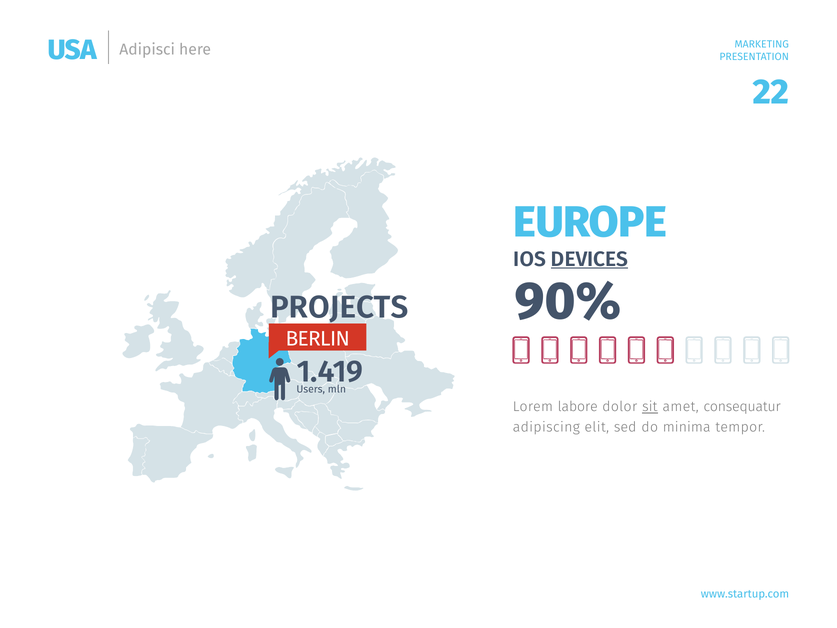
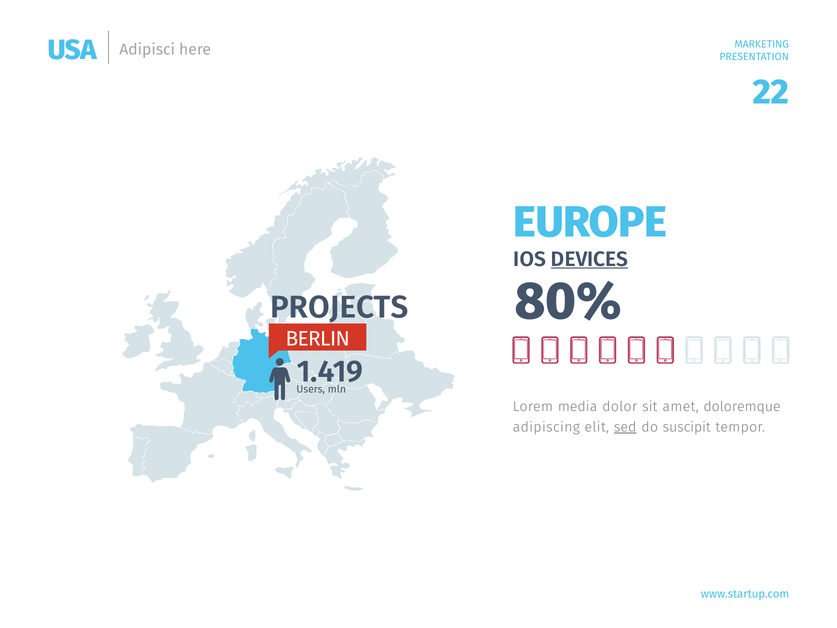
90%: 90% -> 80%
labore: labore -> media
sit underline: present -> none
consequatur: consequatur -> doloremque
sed underline: none -> present
minima: minima -> suscipit
